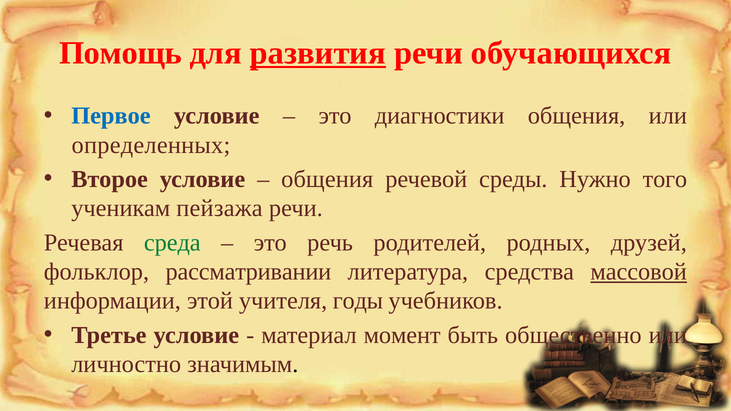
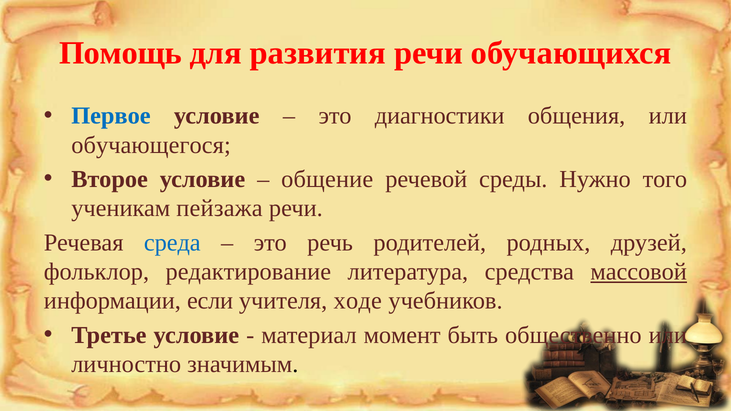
развития underline: present -> none
определенных: определенных -> обучающегося
общения at (327, 179): общения -> общение
среда colour: green -> blue
рассматривании: рассматривании -> редактирование
этой: этой -> если
годы: годы -> ходе
